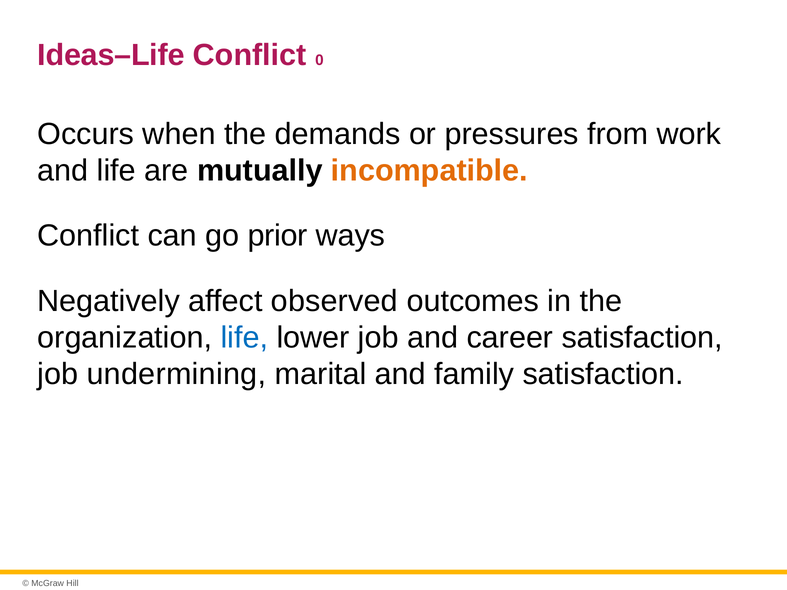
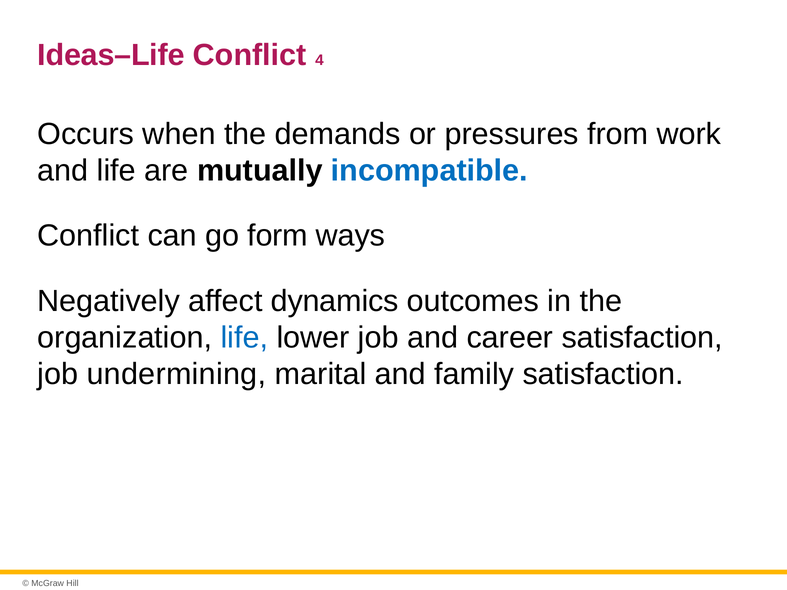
0: 0 -> 4
incompatible colour: orange -> blue
prior: prior -> form
observed: observed -> dynamics
